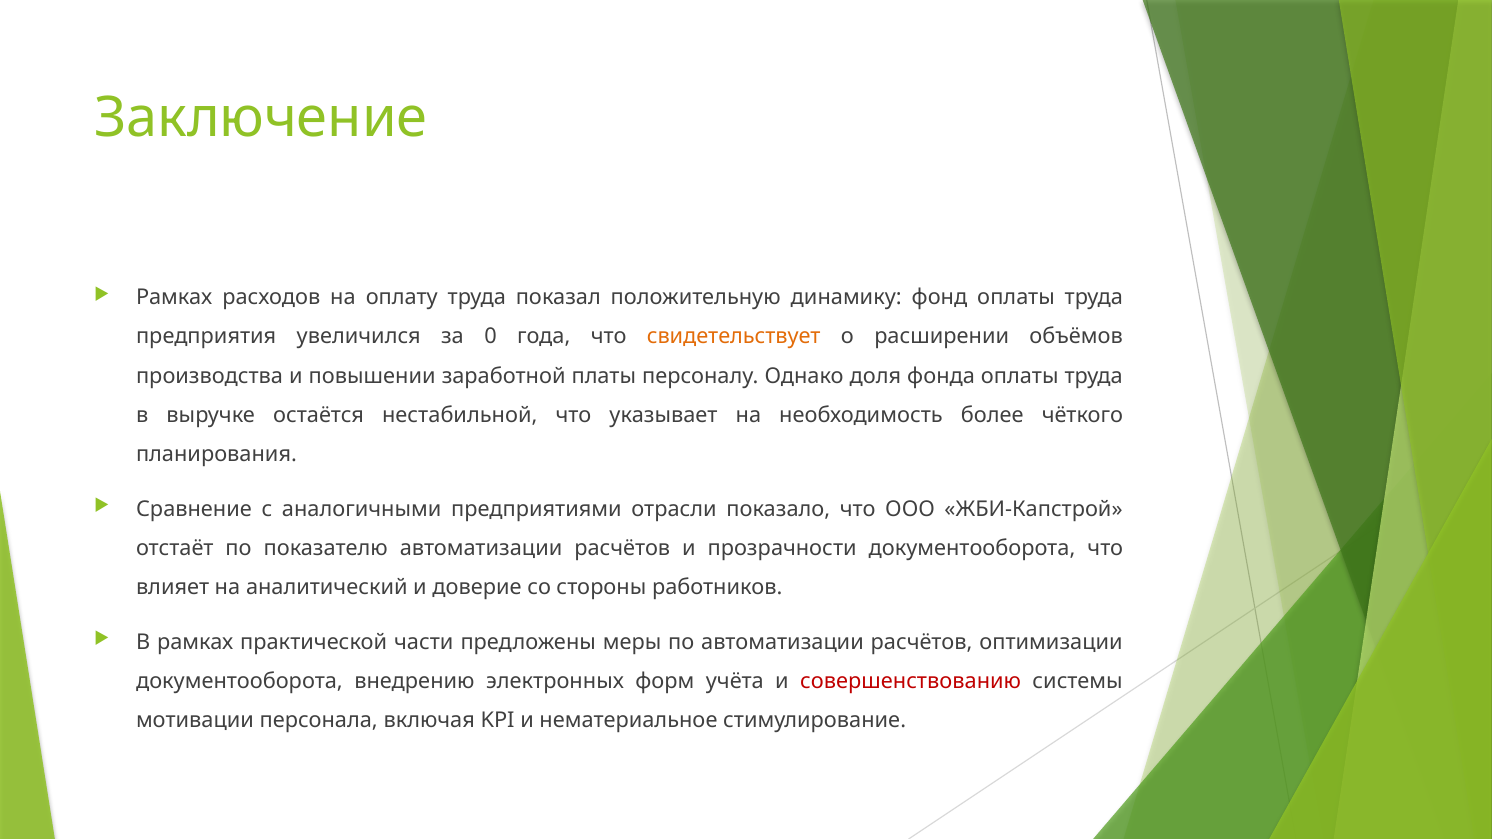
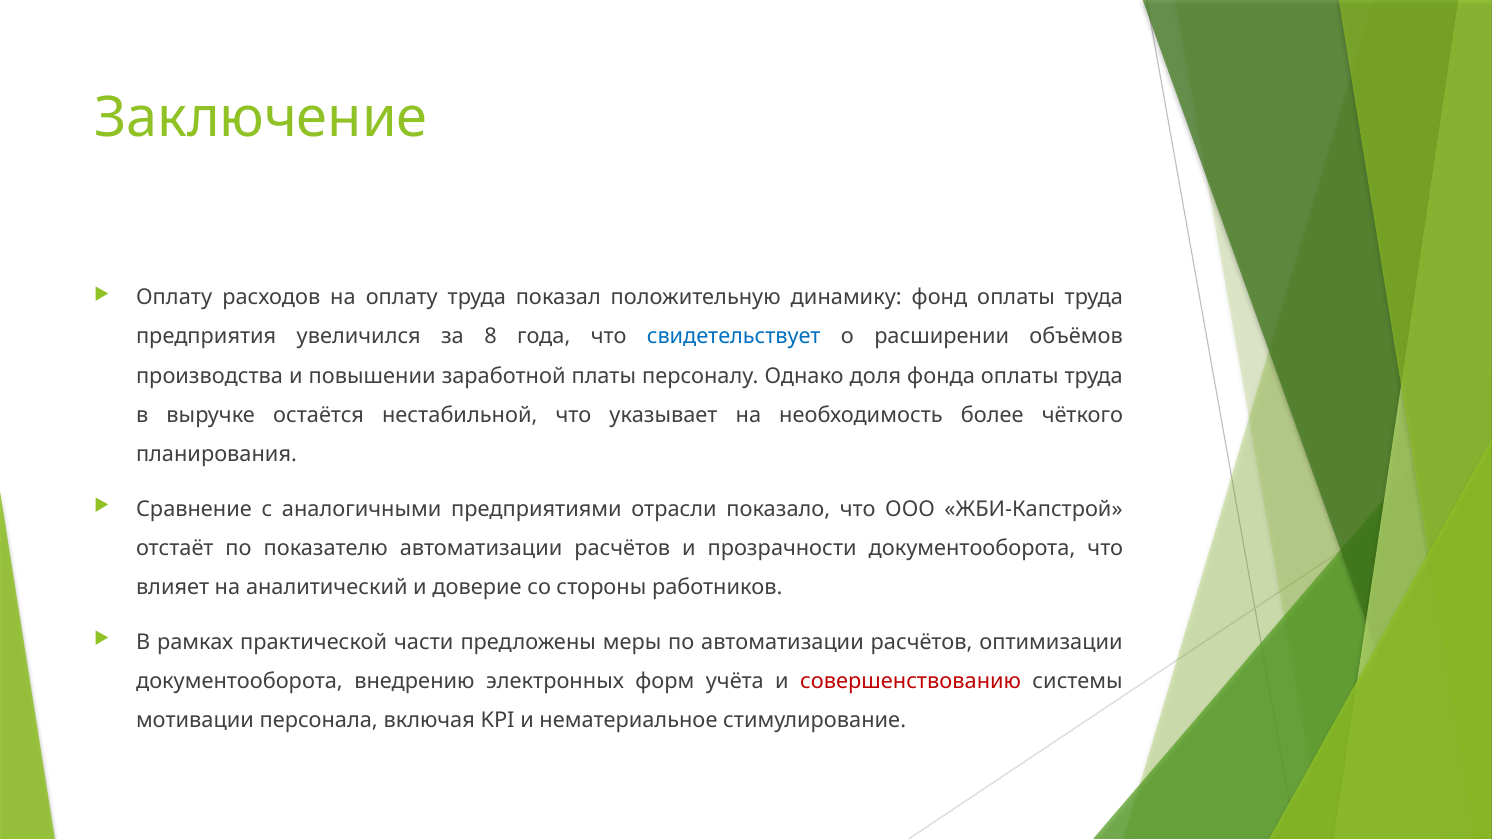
Рамках at (174, 298): Рамках -> Оплату
0: 0 -> 8
свидетельствует colour: orange -> blue
